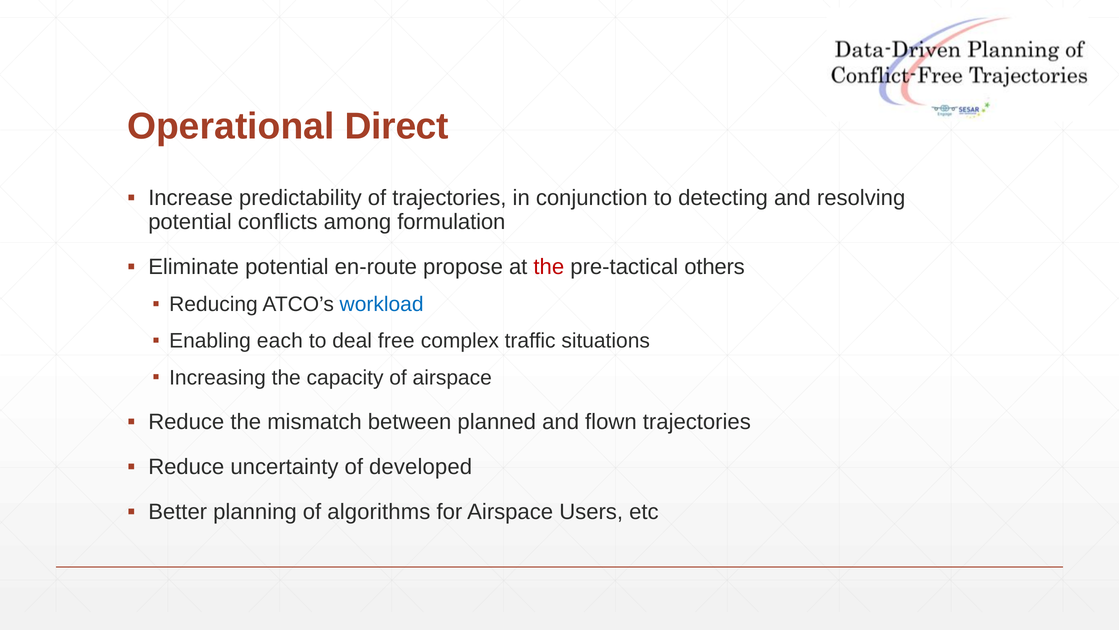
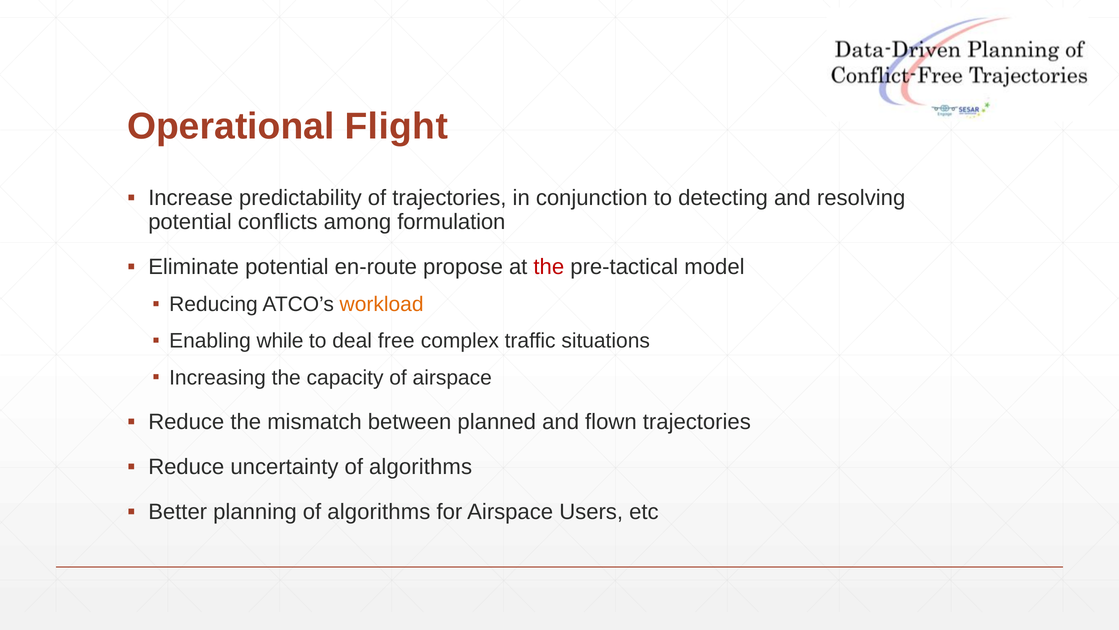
Direct: Direct -> Flight
others: others -> model
workload colour: blue -> orange
each: each -> while
uncertainty of developed: developed -> algorithms
